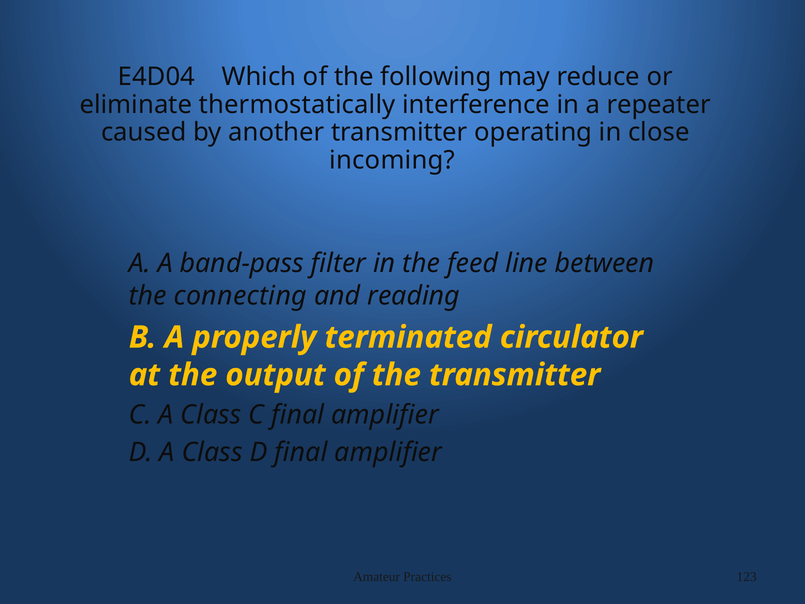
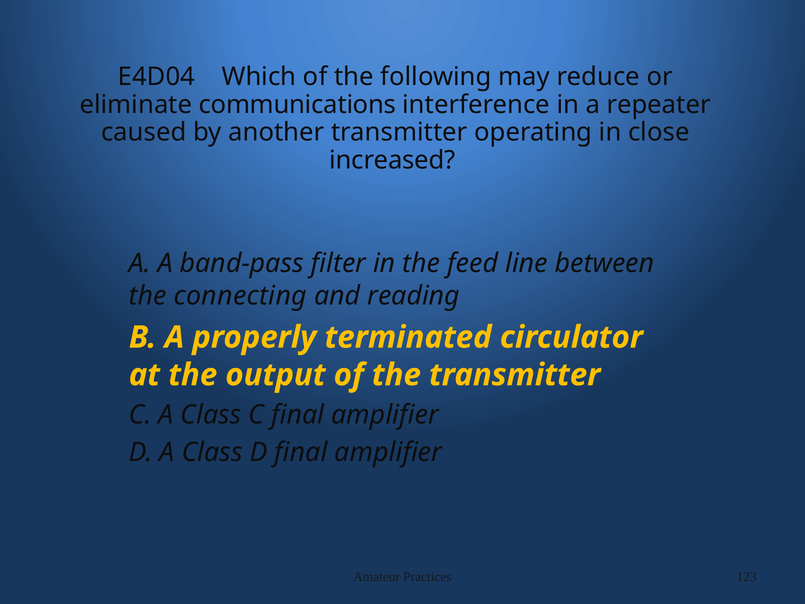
thermostatically: thermostatically -> communications
incoming: incoming -> increased
